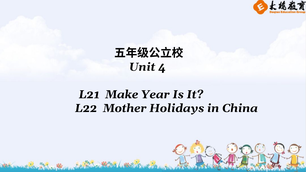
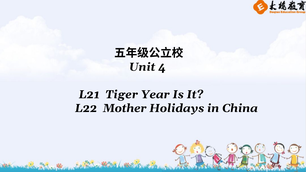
Make: Make -> Tiger
